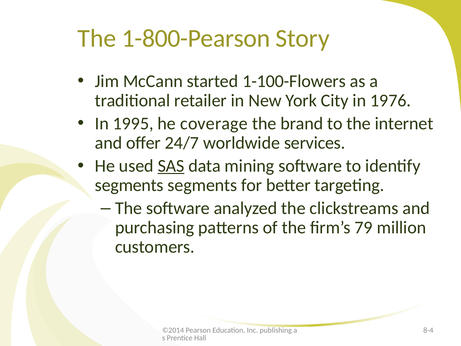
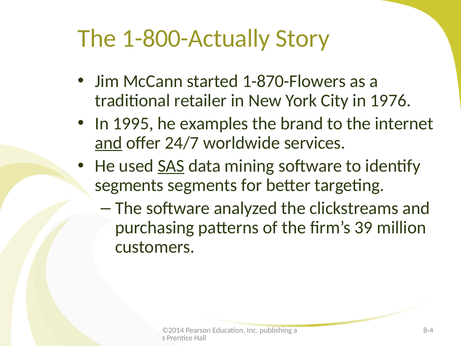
1-800-Pearson: 1-800-Pearson -> 1-800-Actually
1-100-Flowers: 1-100-Flowers -> 1-870-Flowers
coverage: coverage -> examples
and at (109, 143) underline: none -> present
79: 79 -> 39
